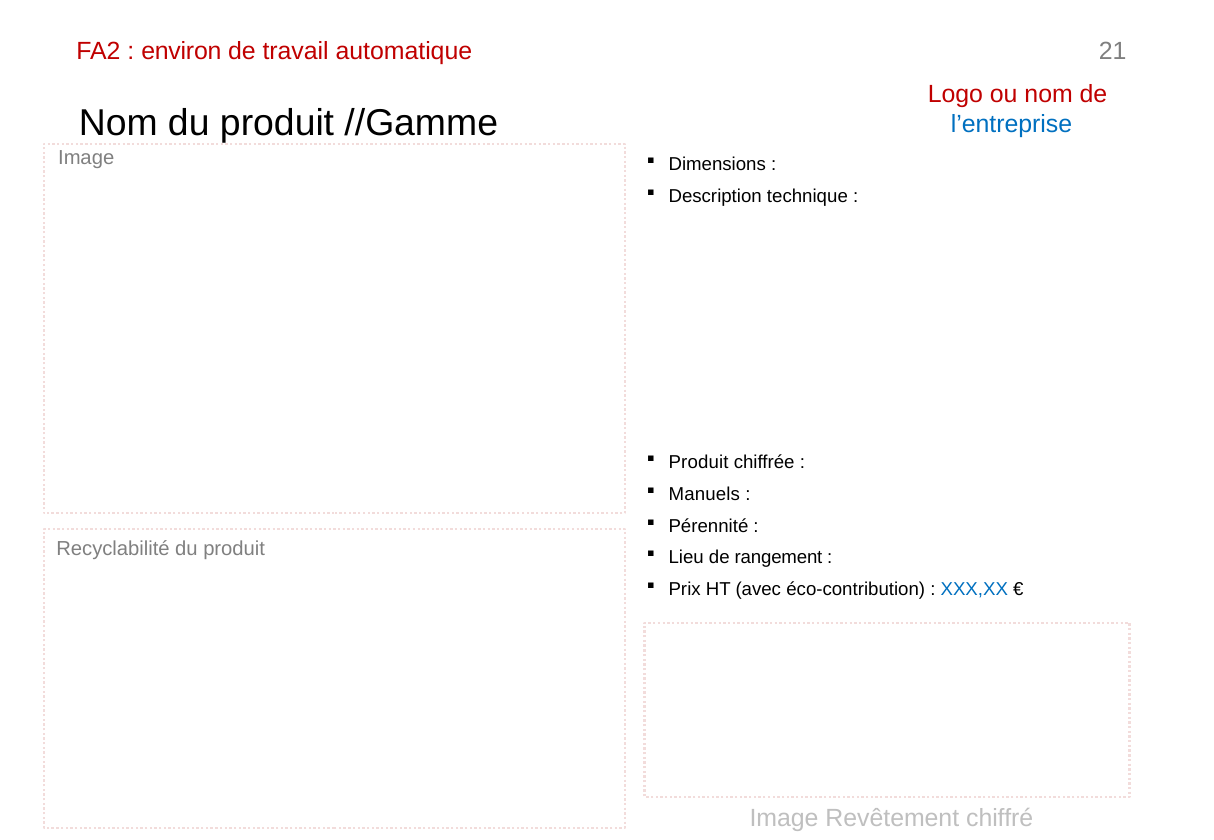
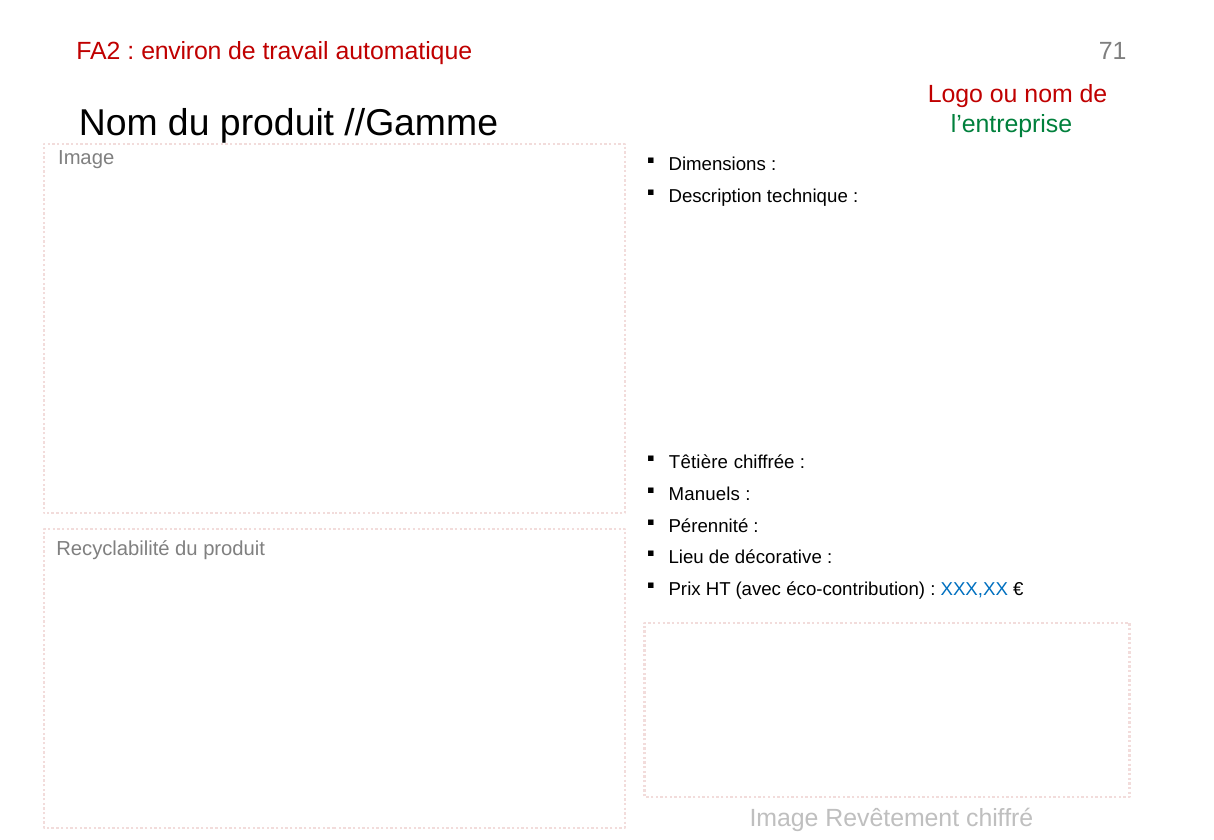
21: 21 -> 71
l’entreprise colour: blue -> green
Produit at (699, 463): Produit -> Têtière
rangement: rangement -> décorative
